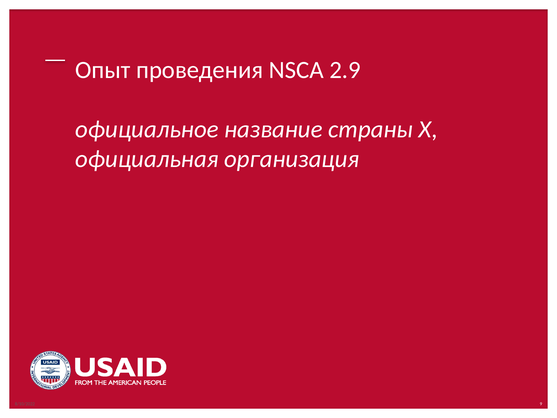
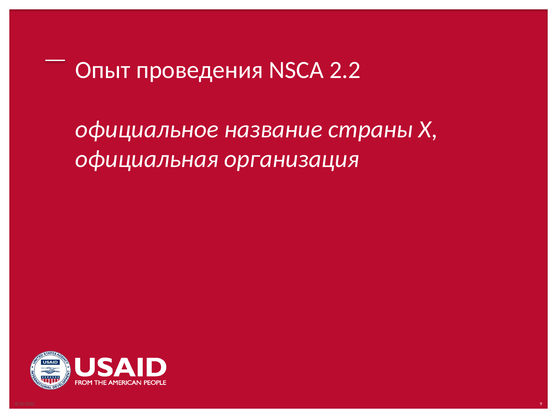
2.9: 2.9 -> 2.2
